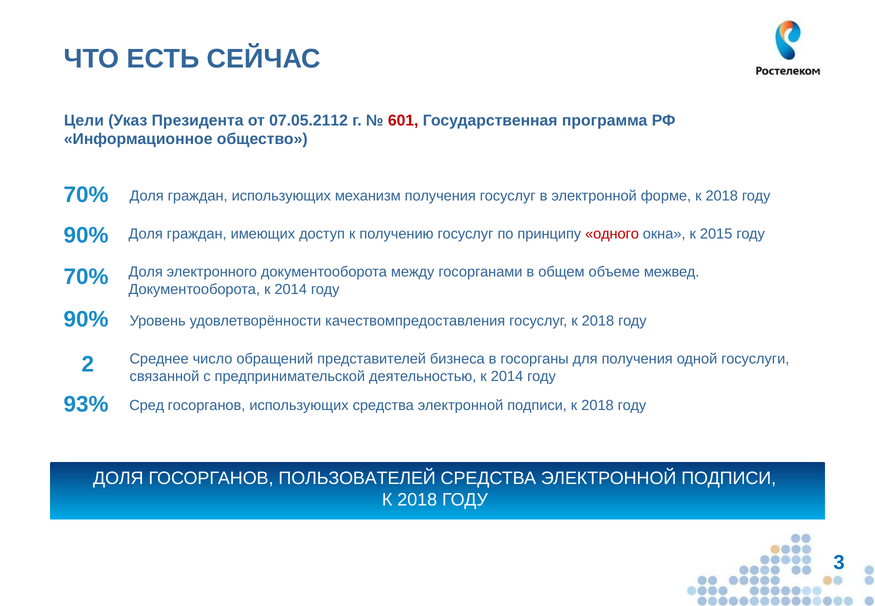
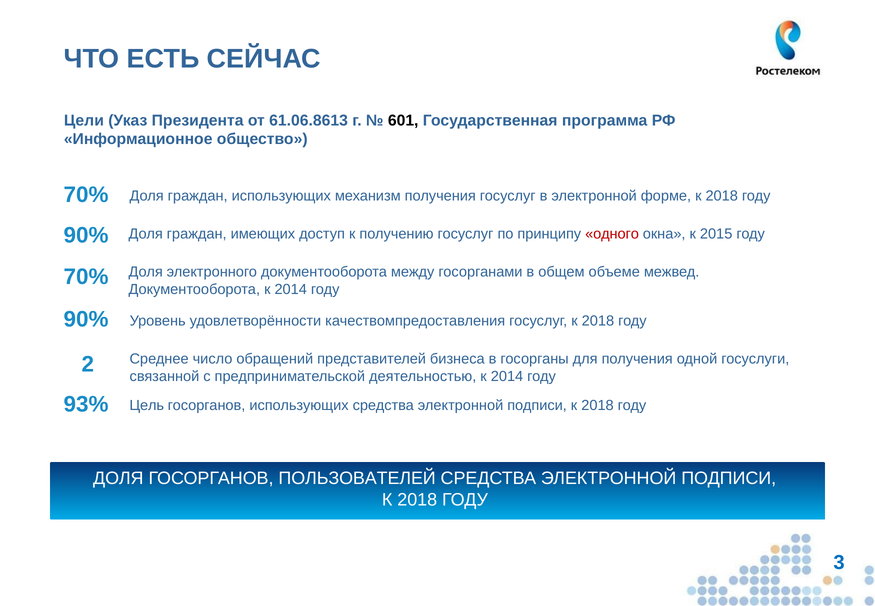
07.05.2112: 07.05.2112 -> 61.06.8613
601 colour: red -> black
Сред: Сред -> Цель
